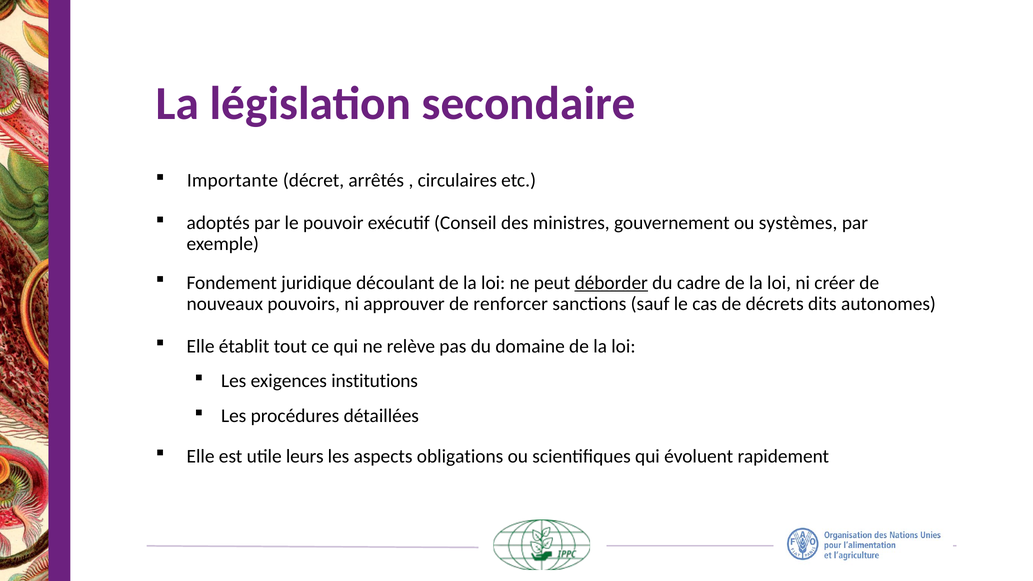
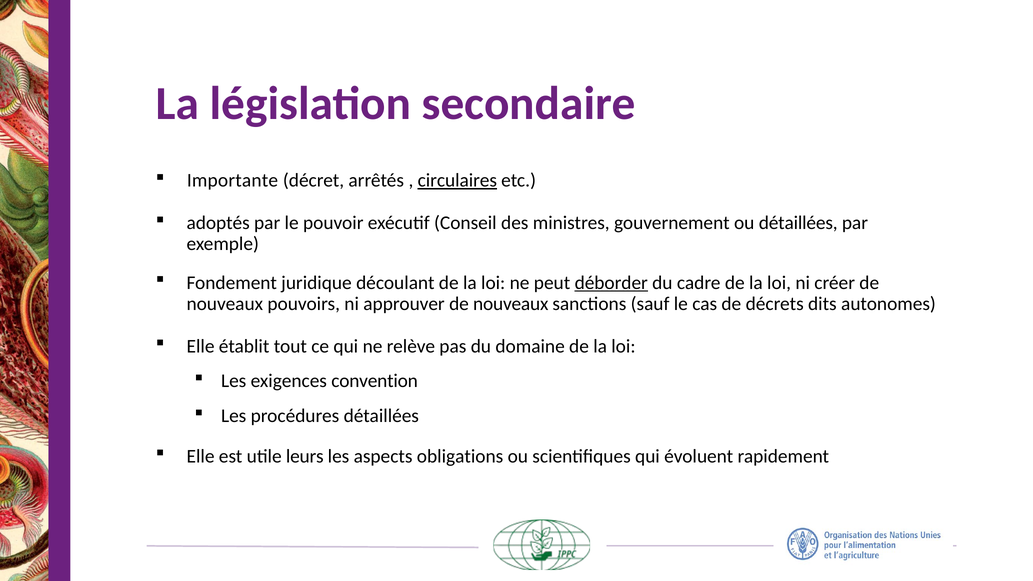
circulaires underline: none -> present
ou systèmes: systèmes -> détaillées
approuver de renforcer: renforcer -> nouveaux
institutions: institutions -> convention
